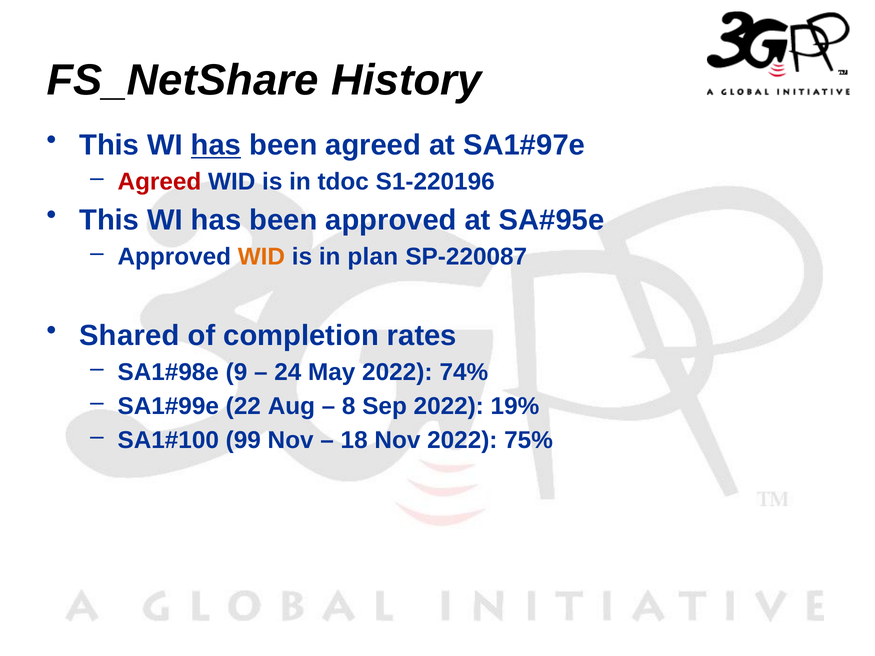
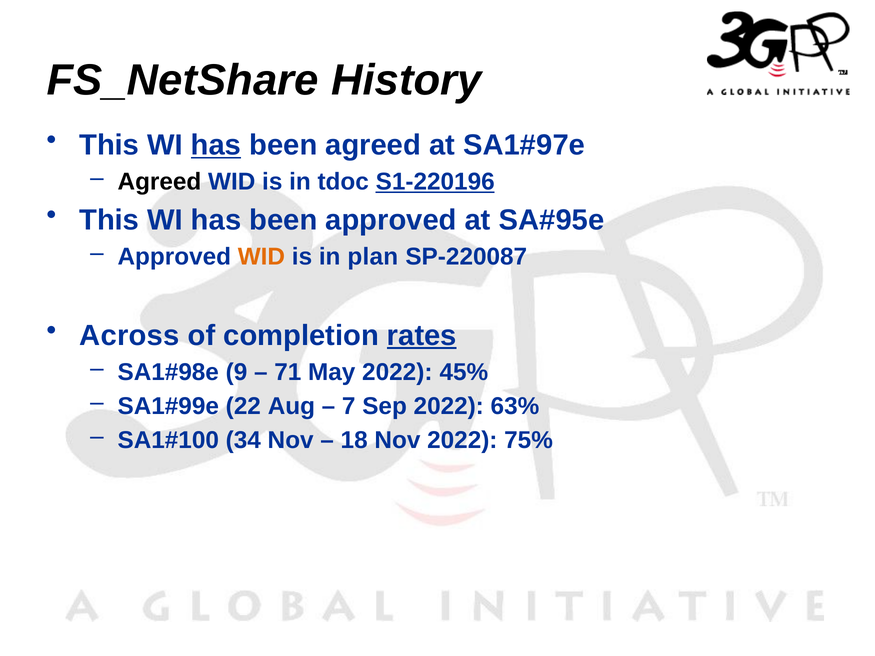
Agreed at (159, 182) colour: red -> black
S1-220196 underline: none -> present
Shared: Shared -> Across
rates underline: none -> present
24: 24 -> 71
74%: 74% -> 45%
8: 8 -> 7
19%: 19% -> 63%
99: 99 -> 34
